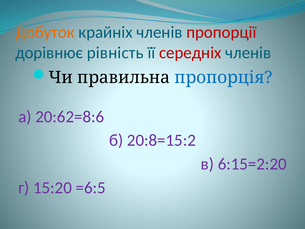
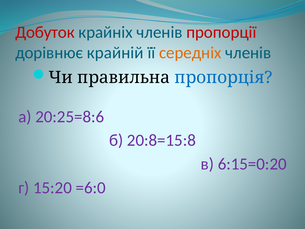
Добуток colour: orange -> red
рівність: рівність -> крайній
середніх colour: red -> orange
20:62=8:6: 20:62=8:6 -> 20:25=8:6
20:8=15:2: 20:8=15:2 -> 20:8=15:8
6:15=2:20: 6:15=2:20 -> 6:15=0:20
=6:5: =6:5 -> =6:0
